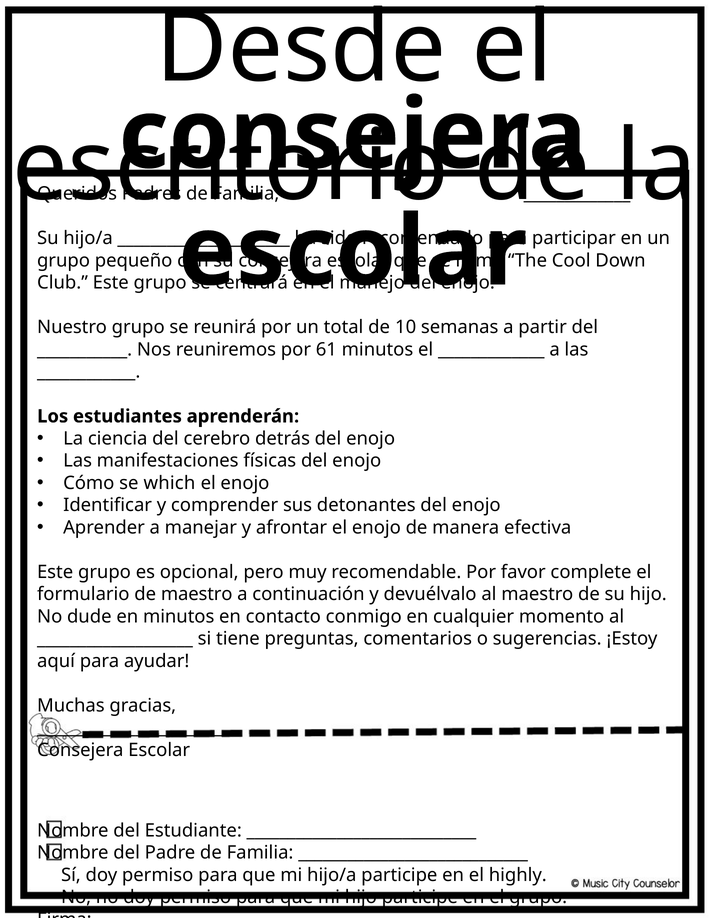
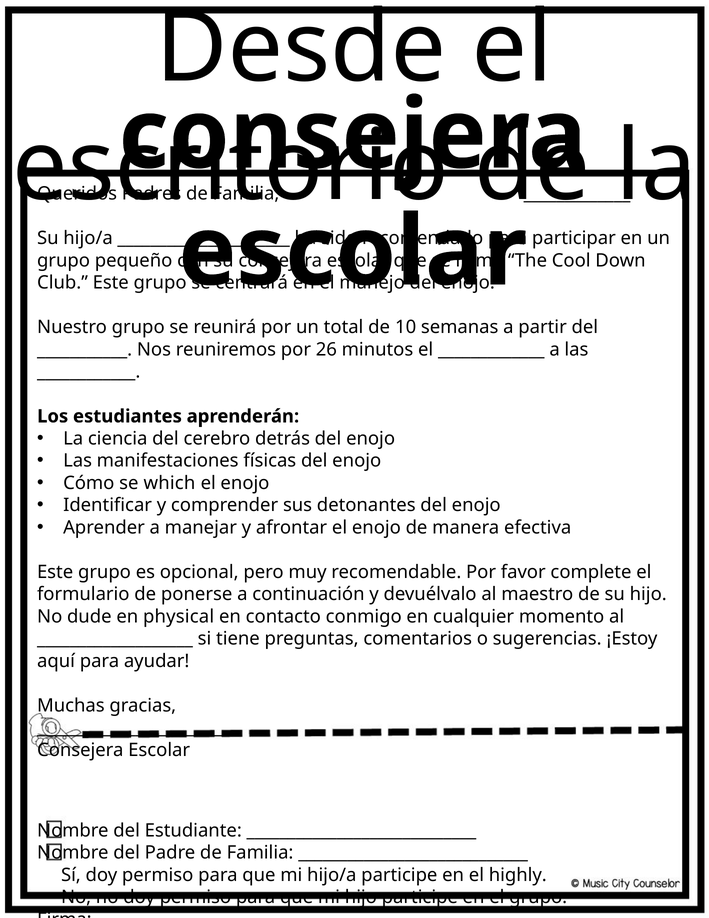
61: 61 -> 26
de maestro: maestro -> ponerse
en minutos: minutos -> physical
